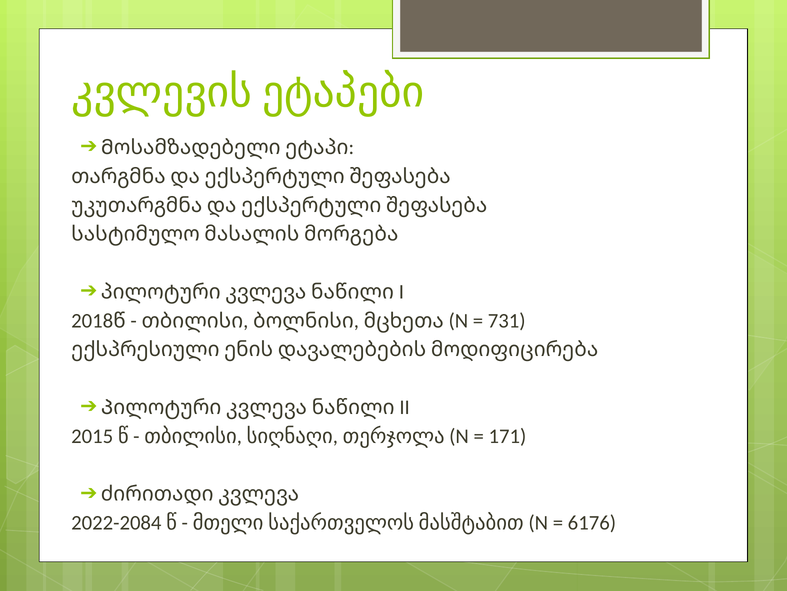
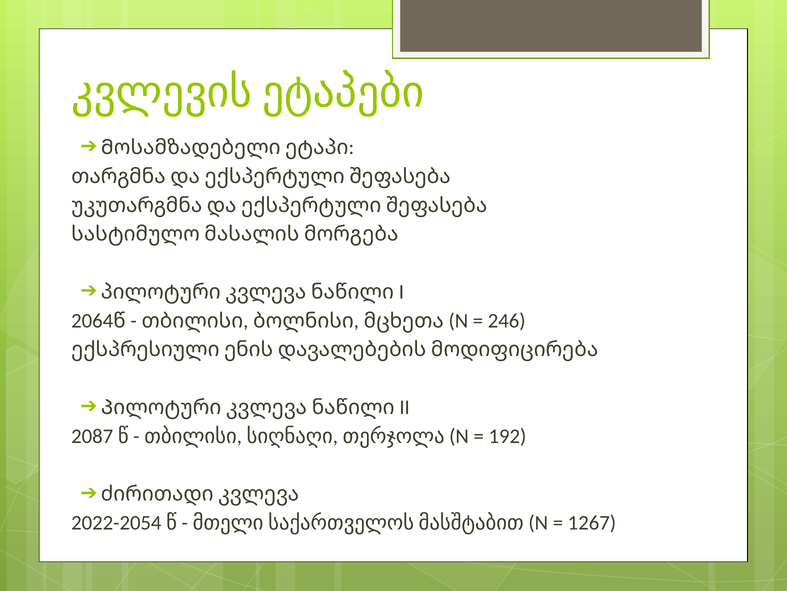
2018: 2018 -> 2064
731: 731 -> 246
2015: 2015 -> 2087
171: 171 -> 192
2022-2084: 2022-2084 -> 2022-2054
6176: 6176 -> 1267
